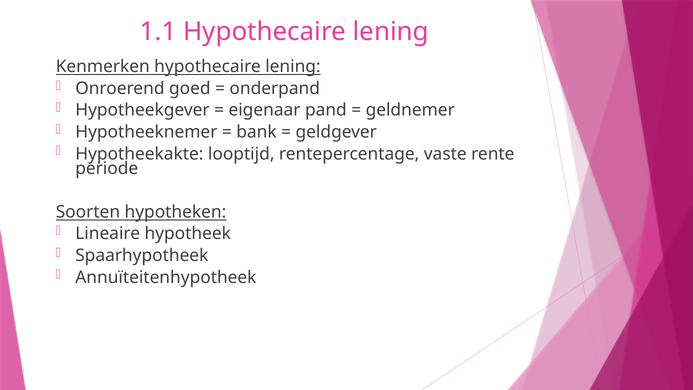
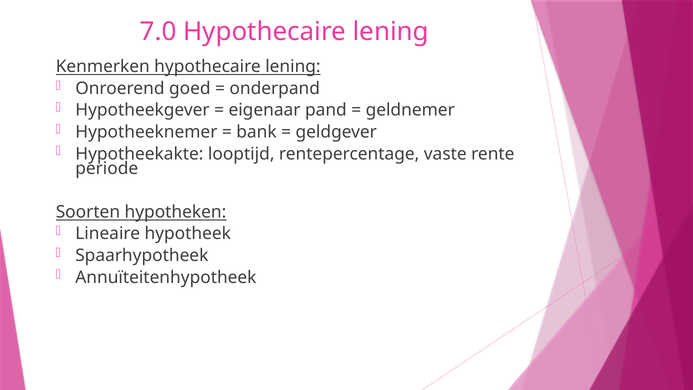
1.1: 1.1 -> 7.0
